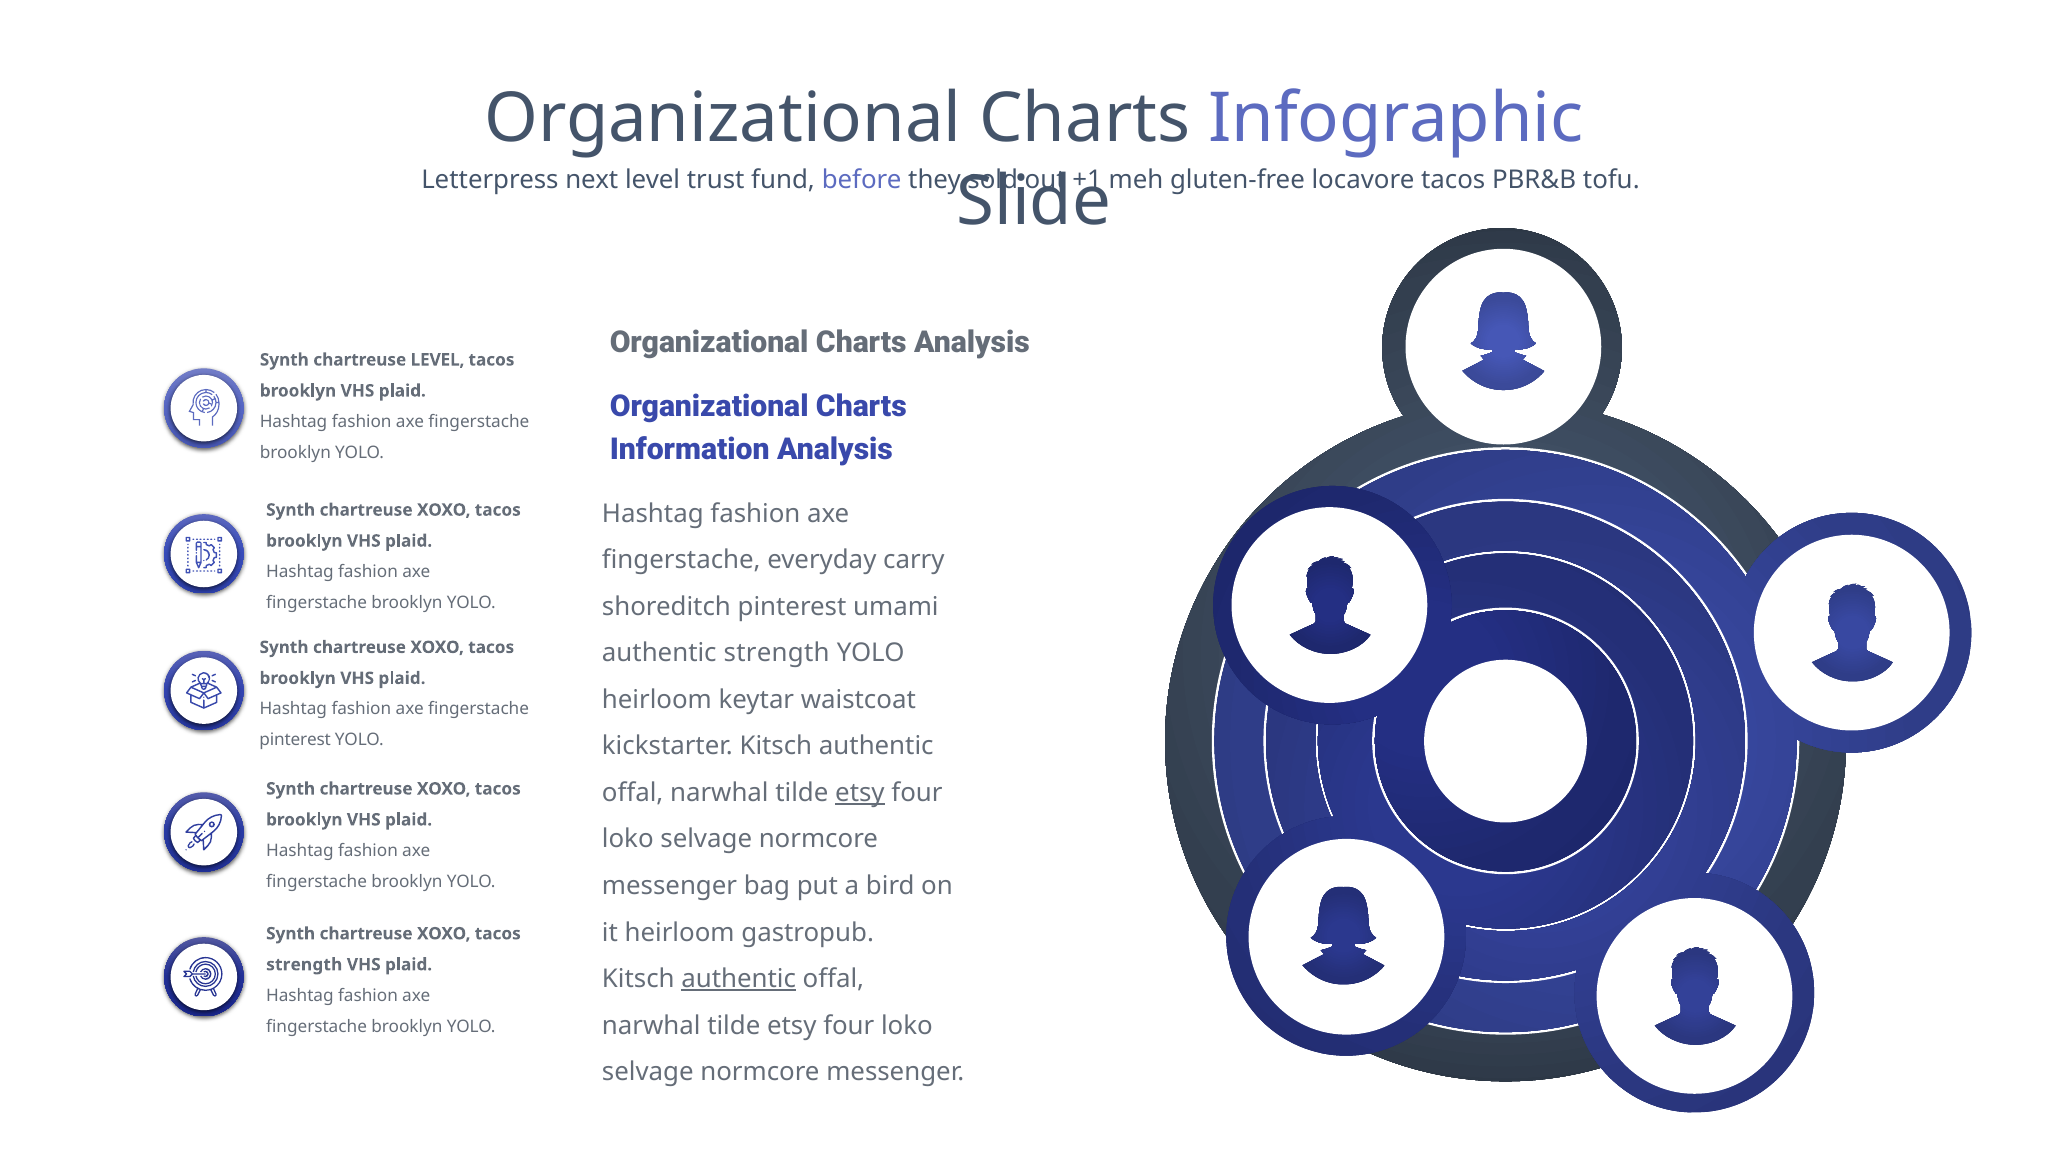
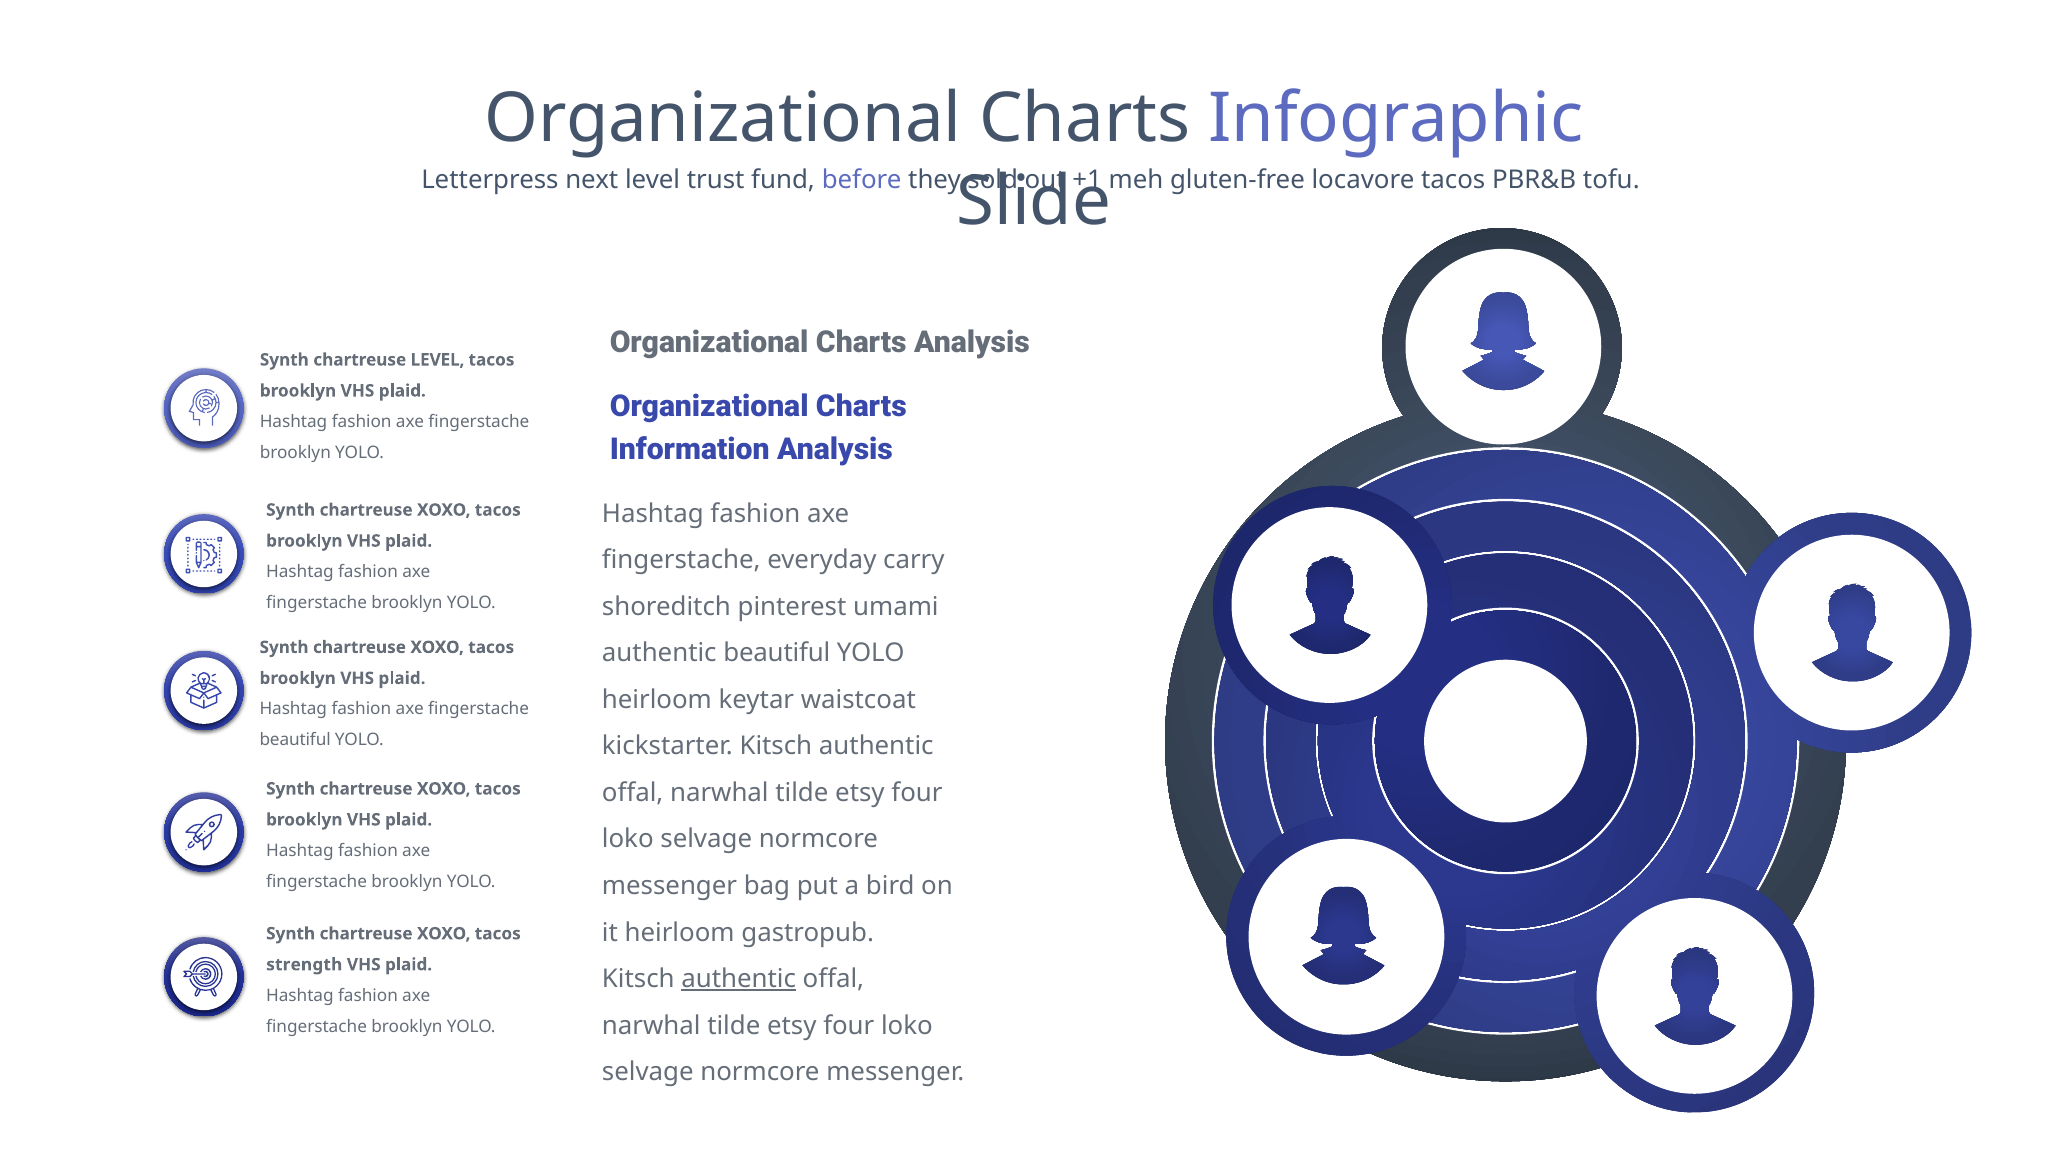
authentic strength: strength -> beautiful
pinterest at (295, 740): pinterest -> beautiful
etsy at (860, 793) underline: present -> none
